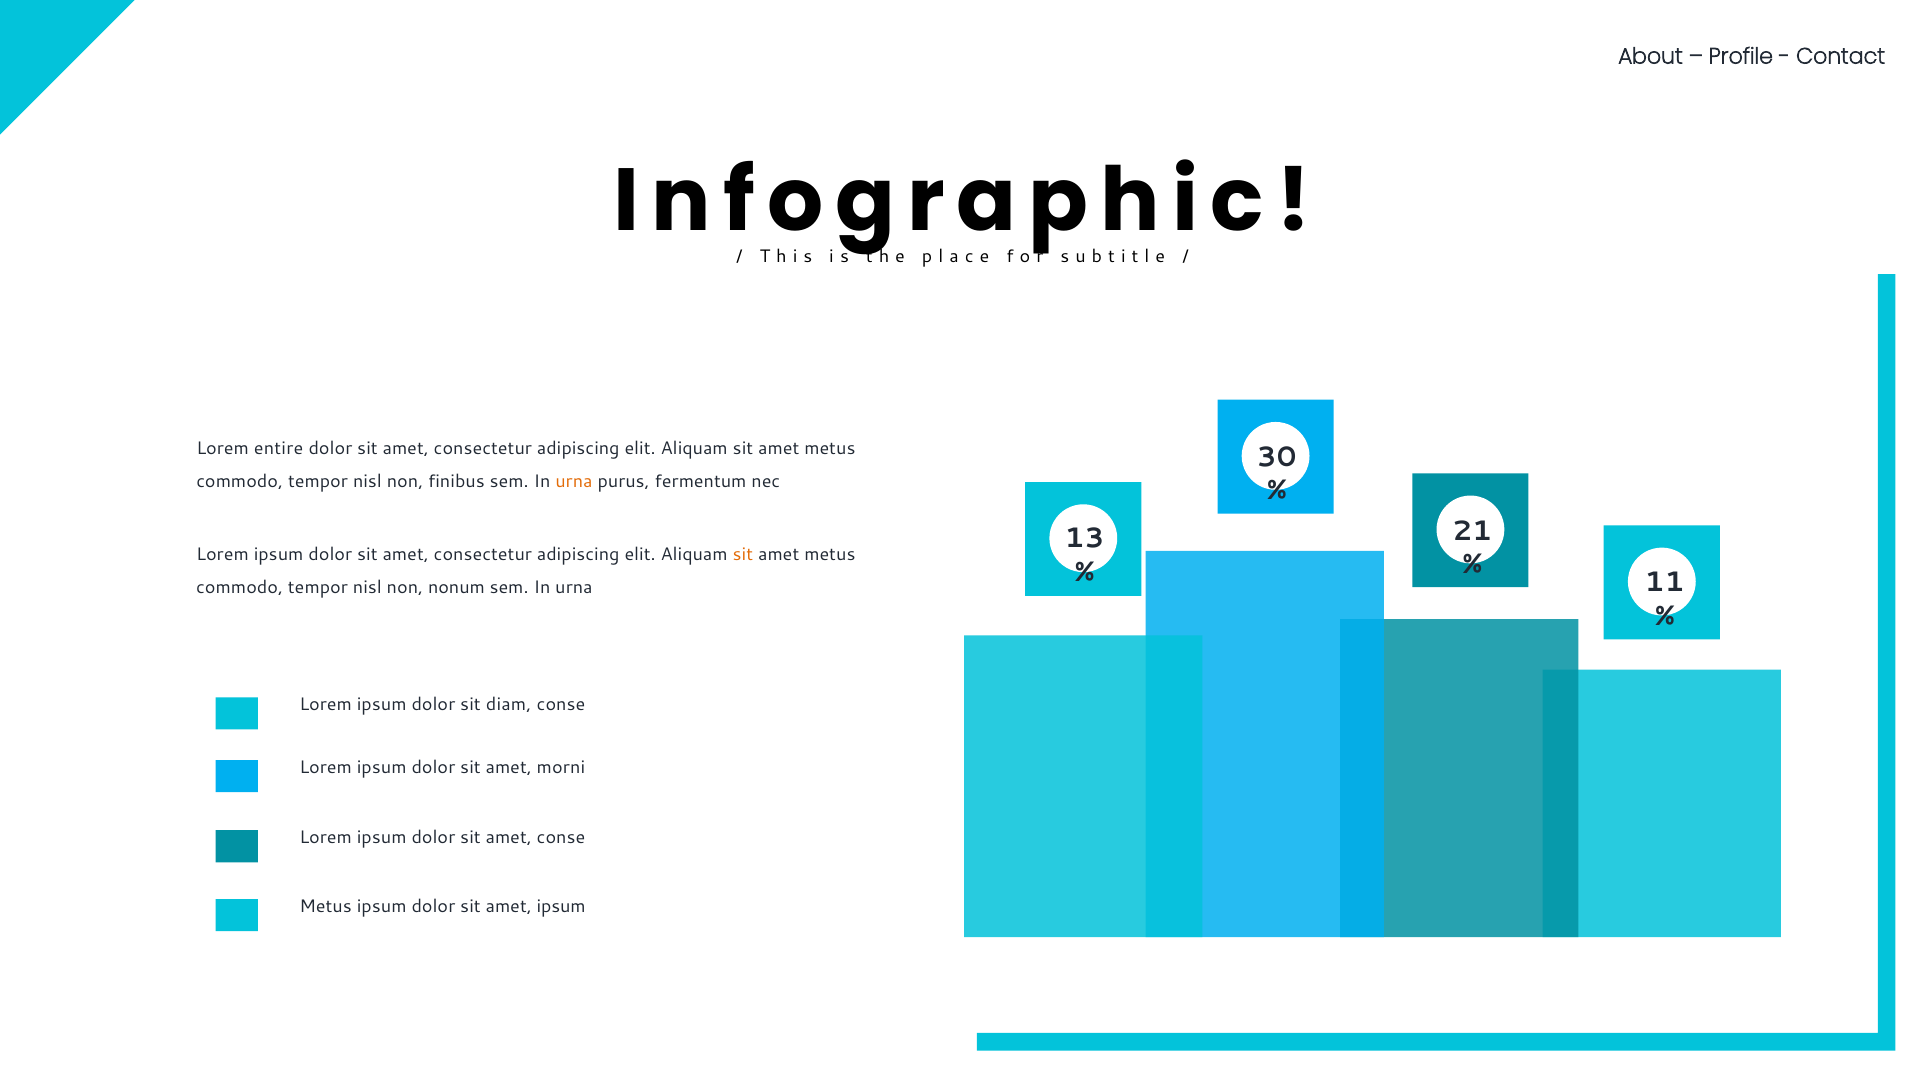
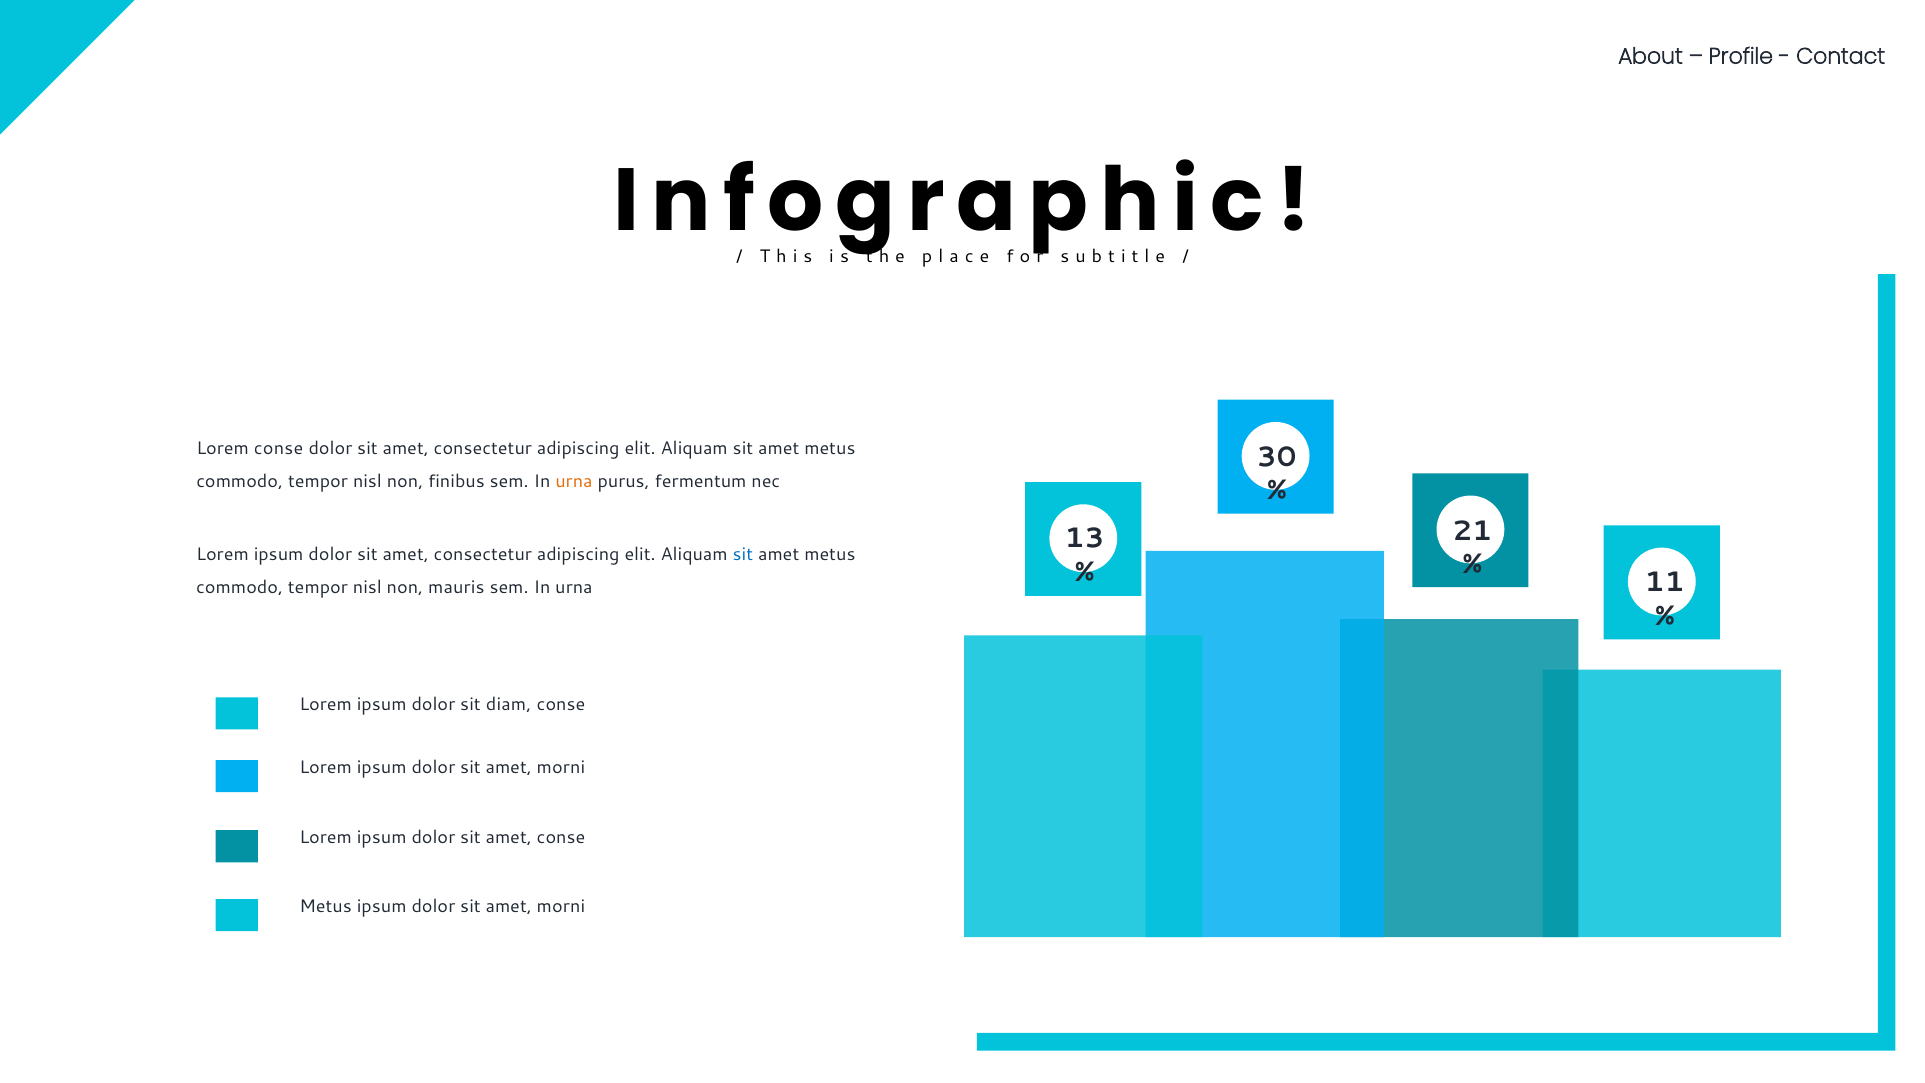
Lorem entire: entire -> conse
sit at (743, 555) colour: orange -> blue
nonum: nonum -> mauris
ipsum at (561, 907): ipsum -> morni
